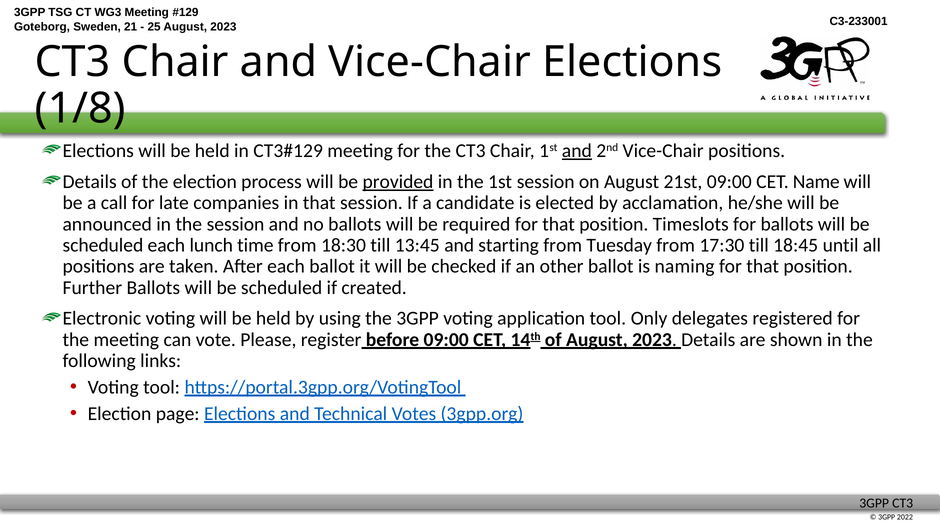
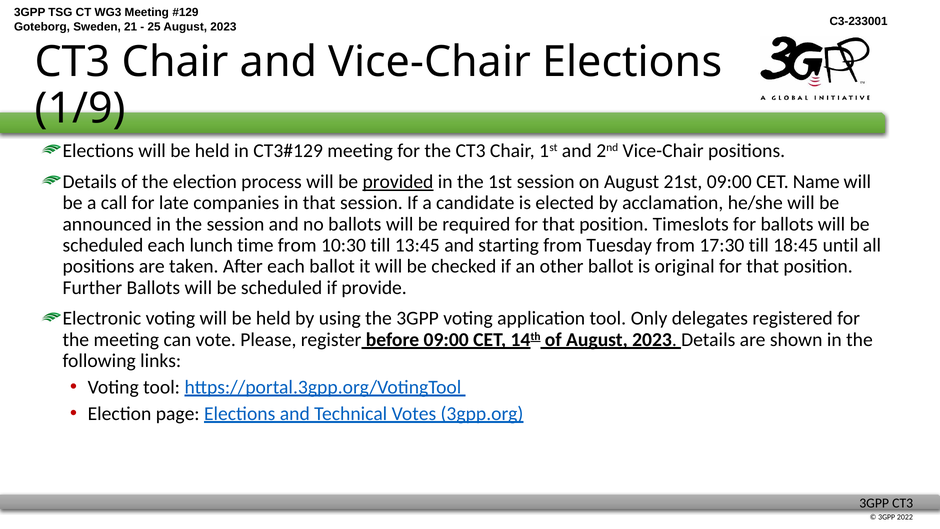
1/8: 1/8 -> 1/9
and at (577, 151) underline: present -> none
18:30: 18:30 -> 10:30
naming: naming -> original
created: created -> provide
